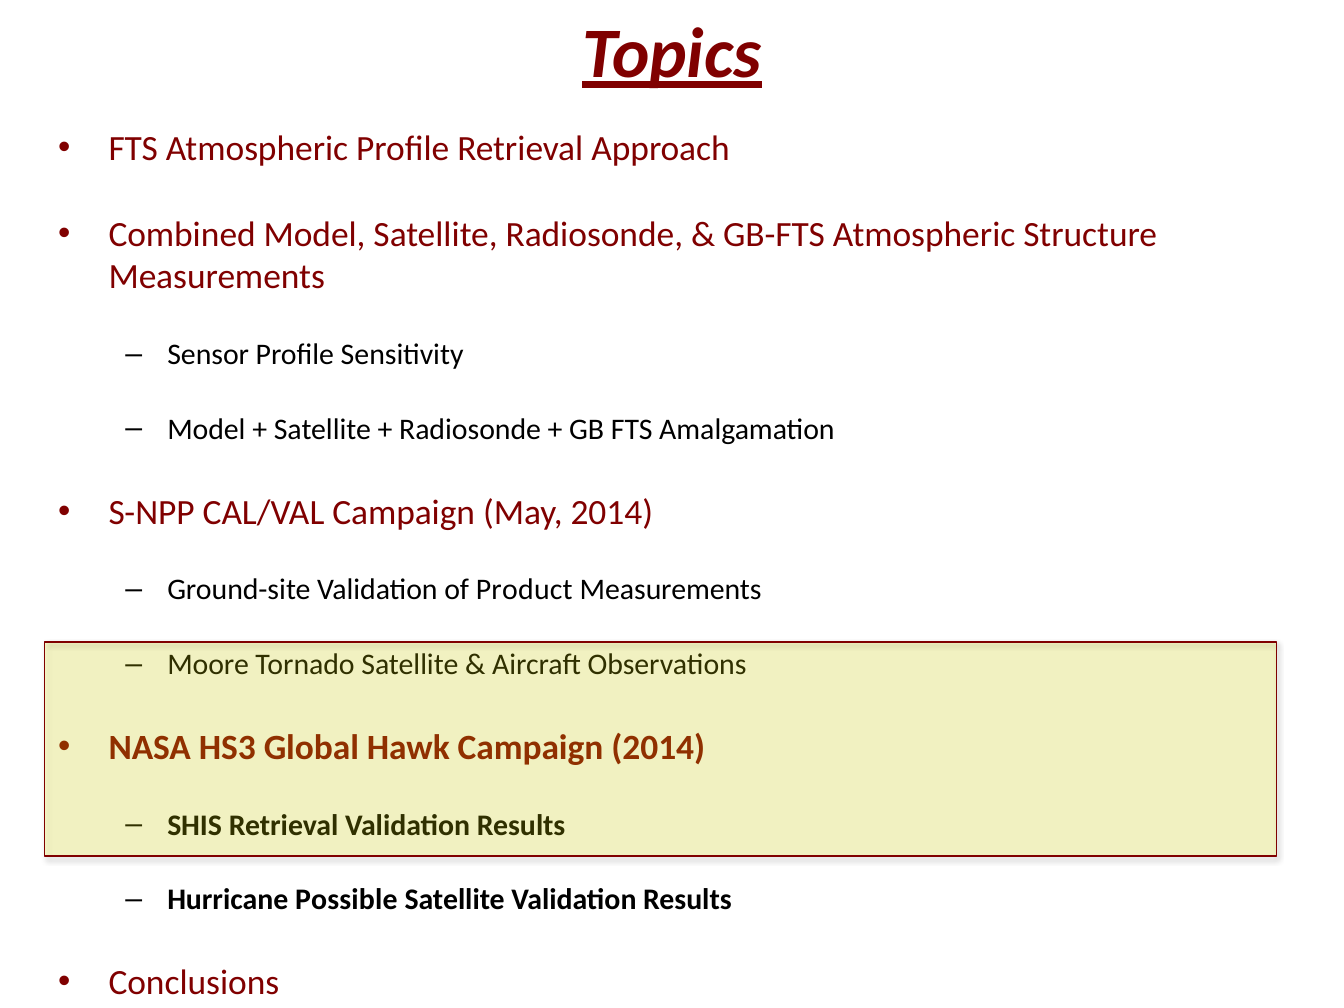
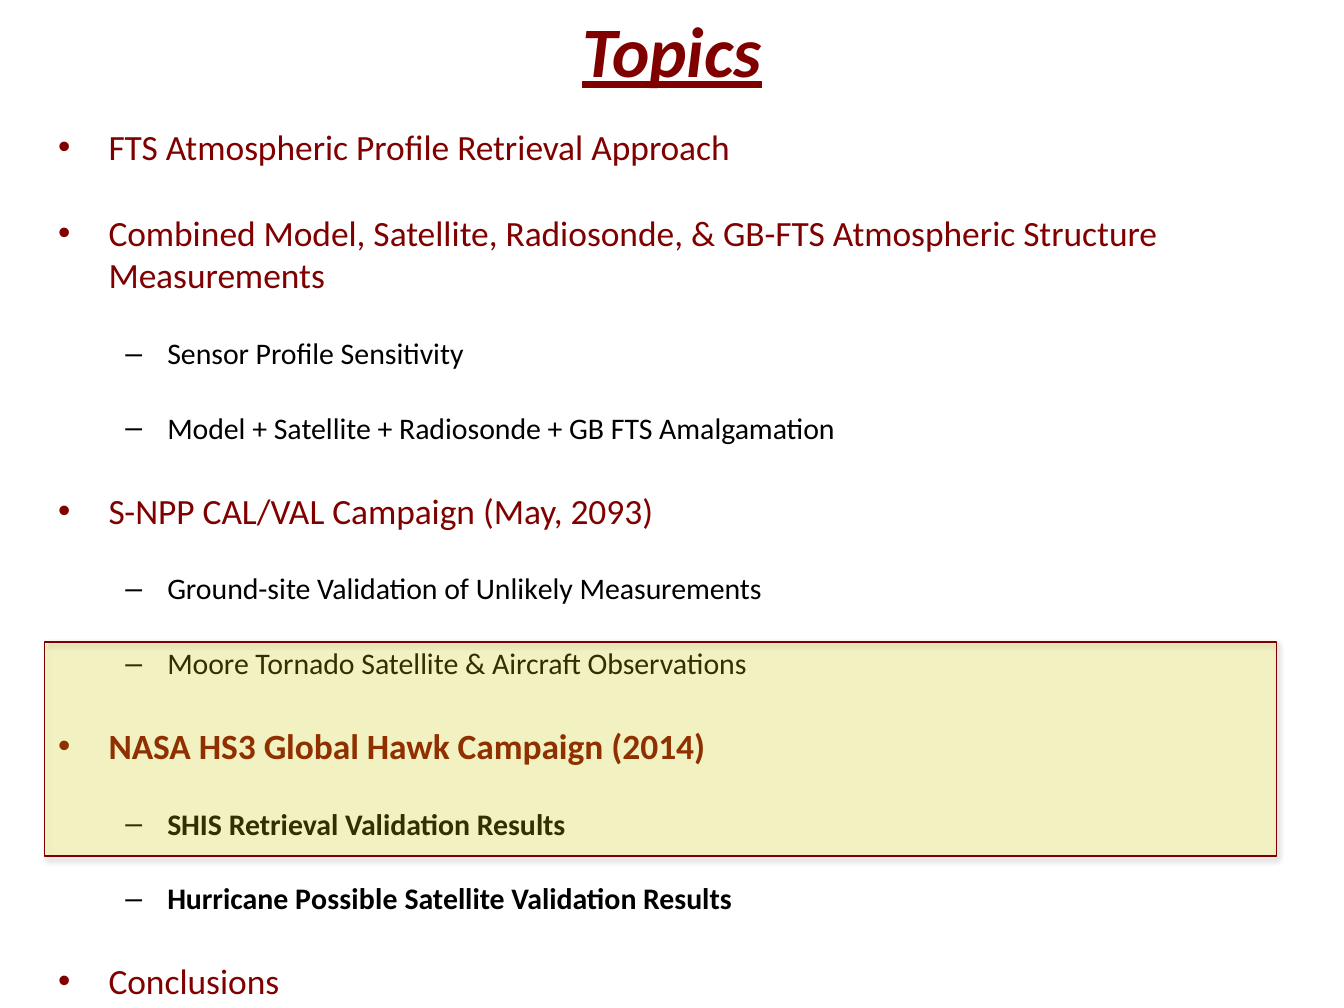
May 2014: 2014 -> 2093
Product: Product -> Unlikely
